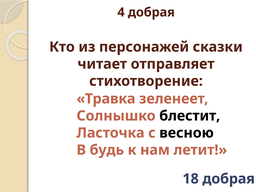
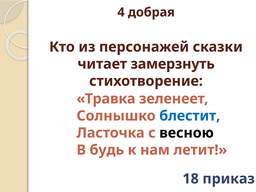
отправляет: отправляет -> замерзнуть
блестит colour: black -> blue
18 добрая: добрая -> приказ
